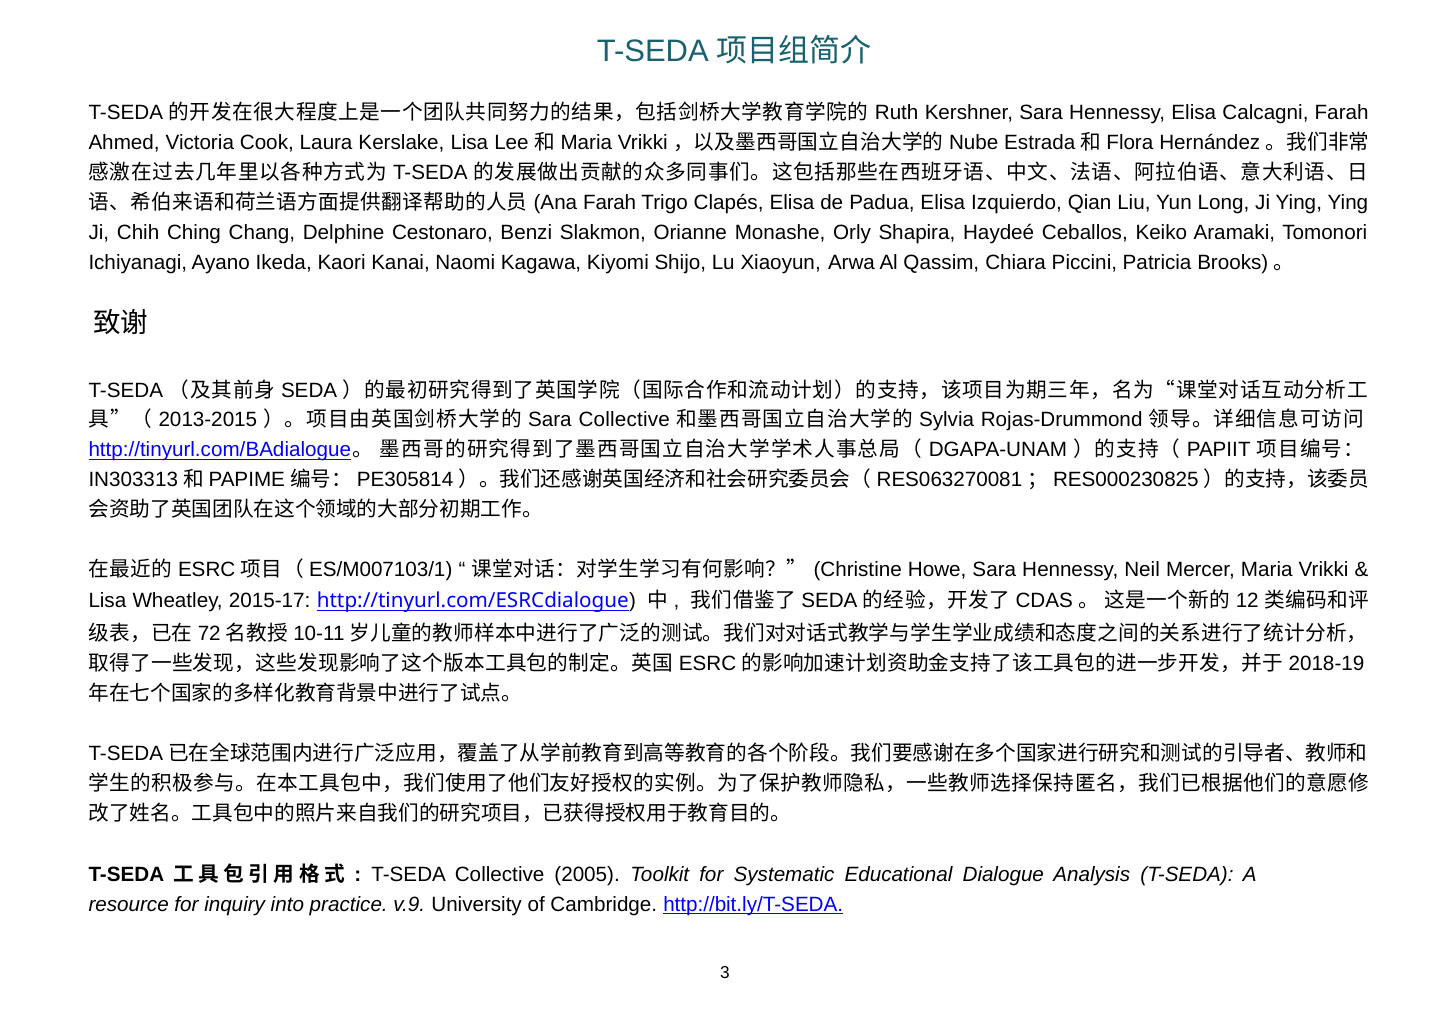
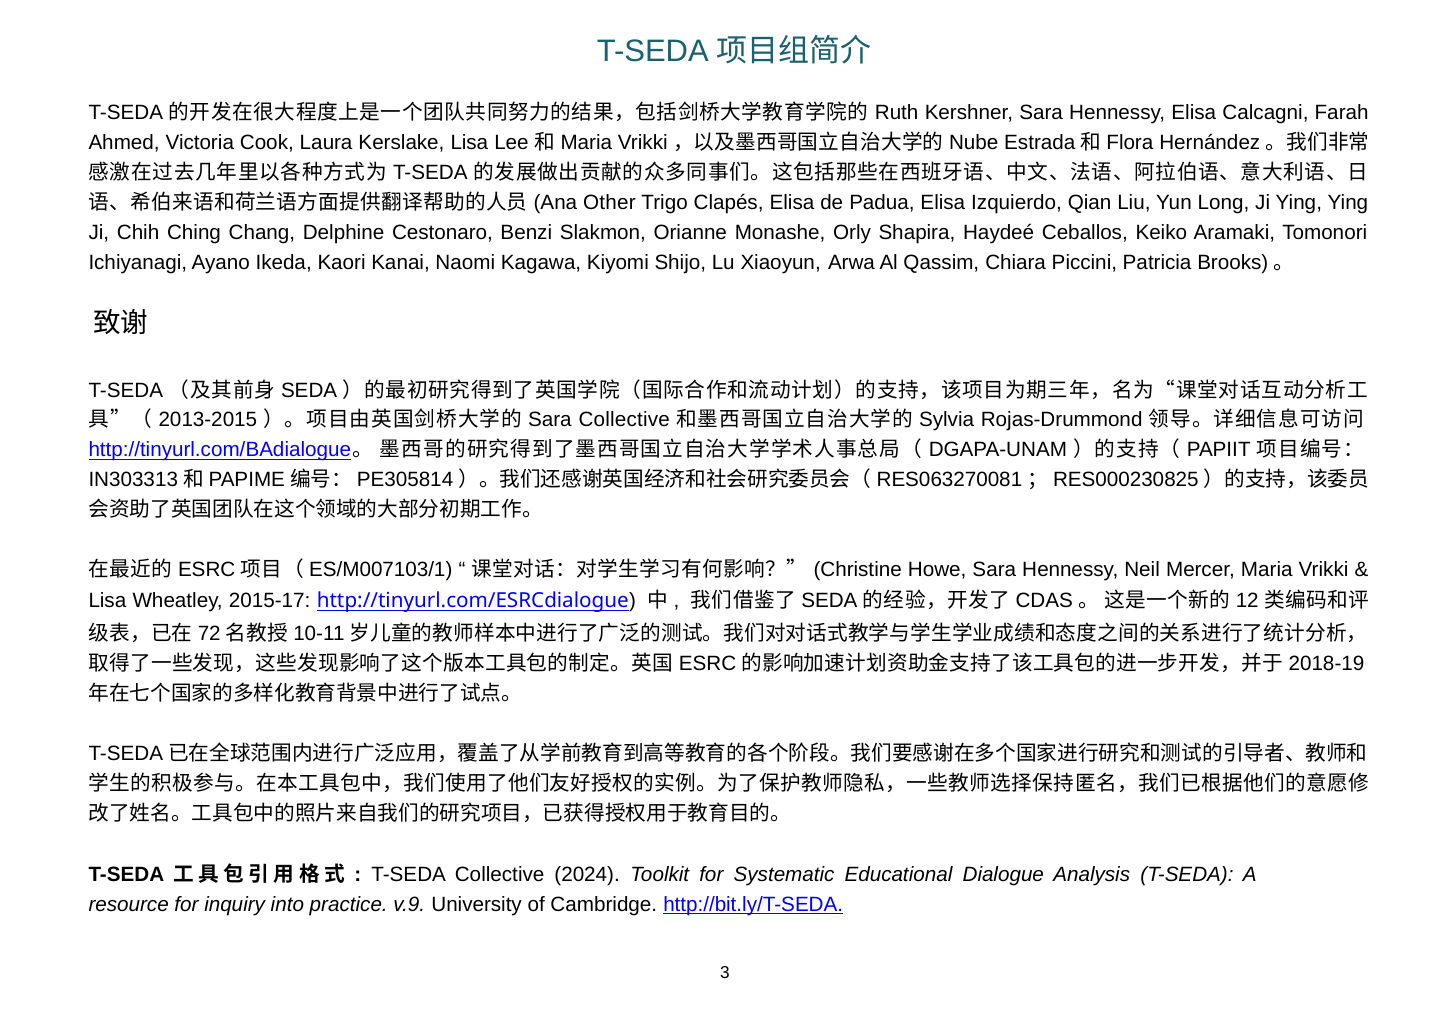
Farah at (610, 203): Farah -> Other
2005: 2005 -> 2024
